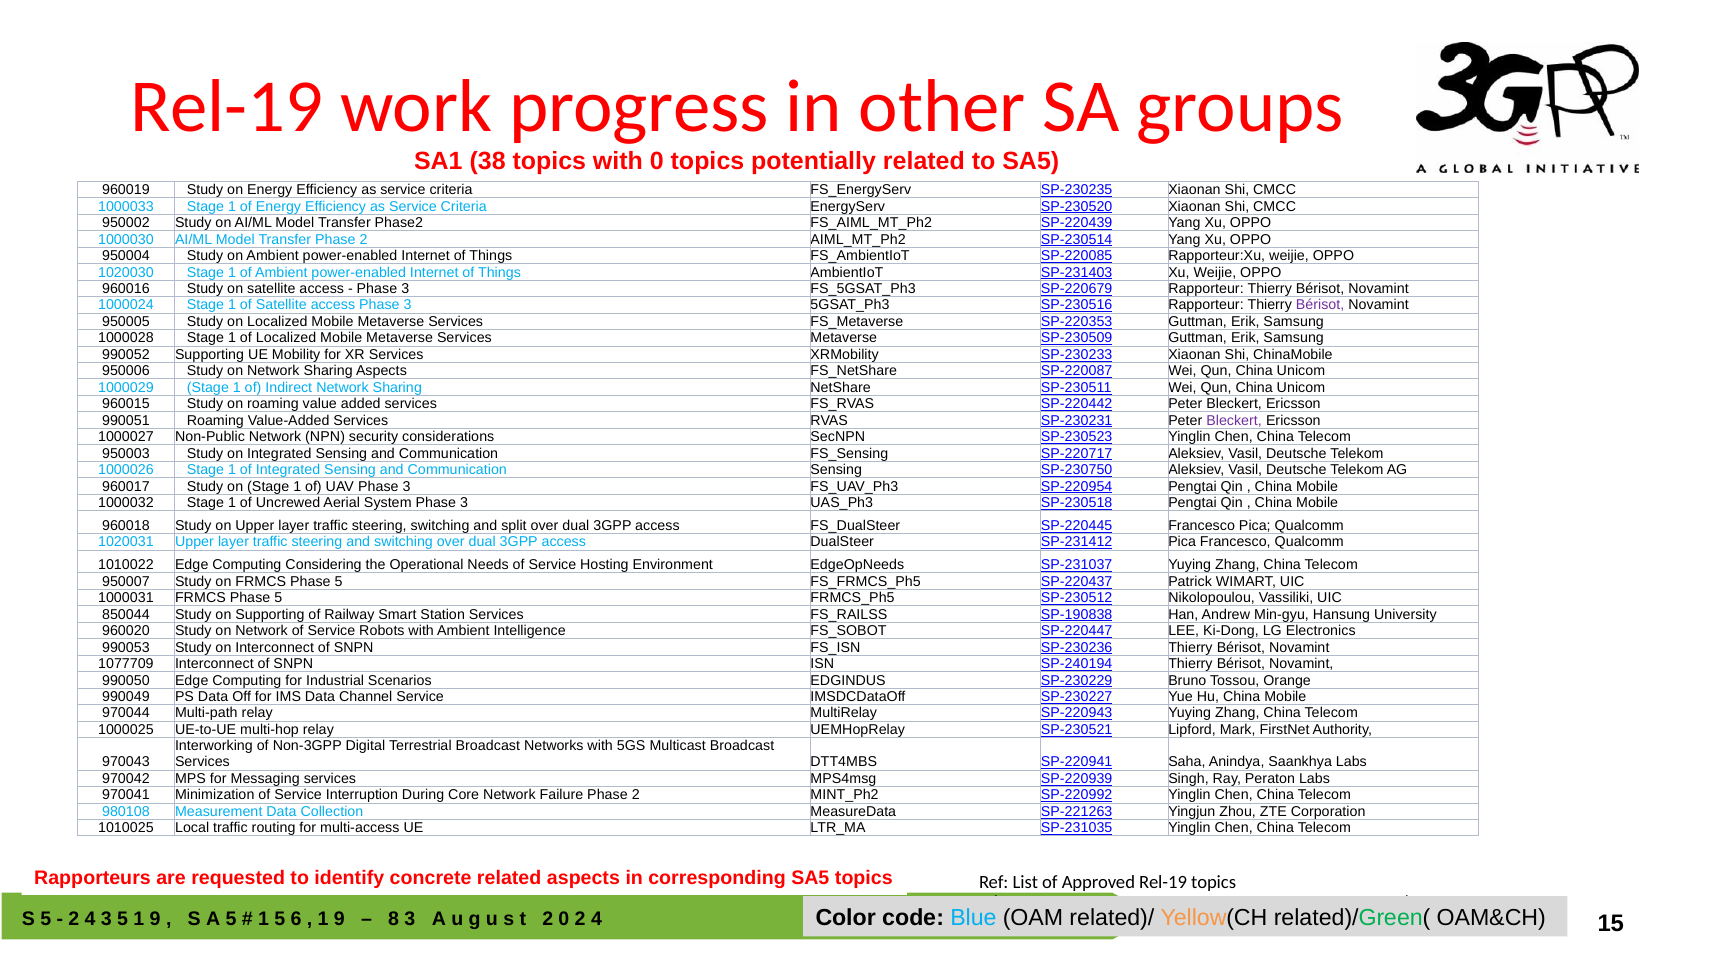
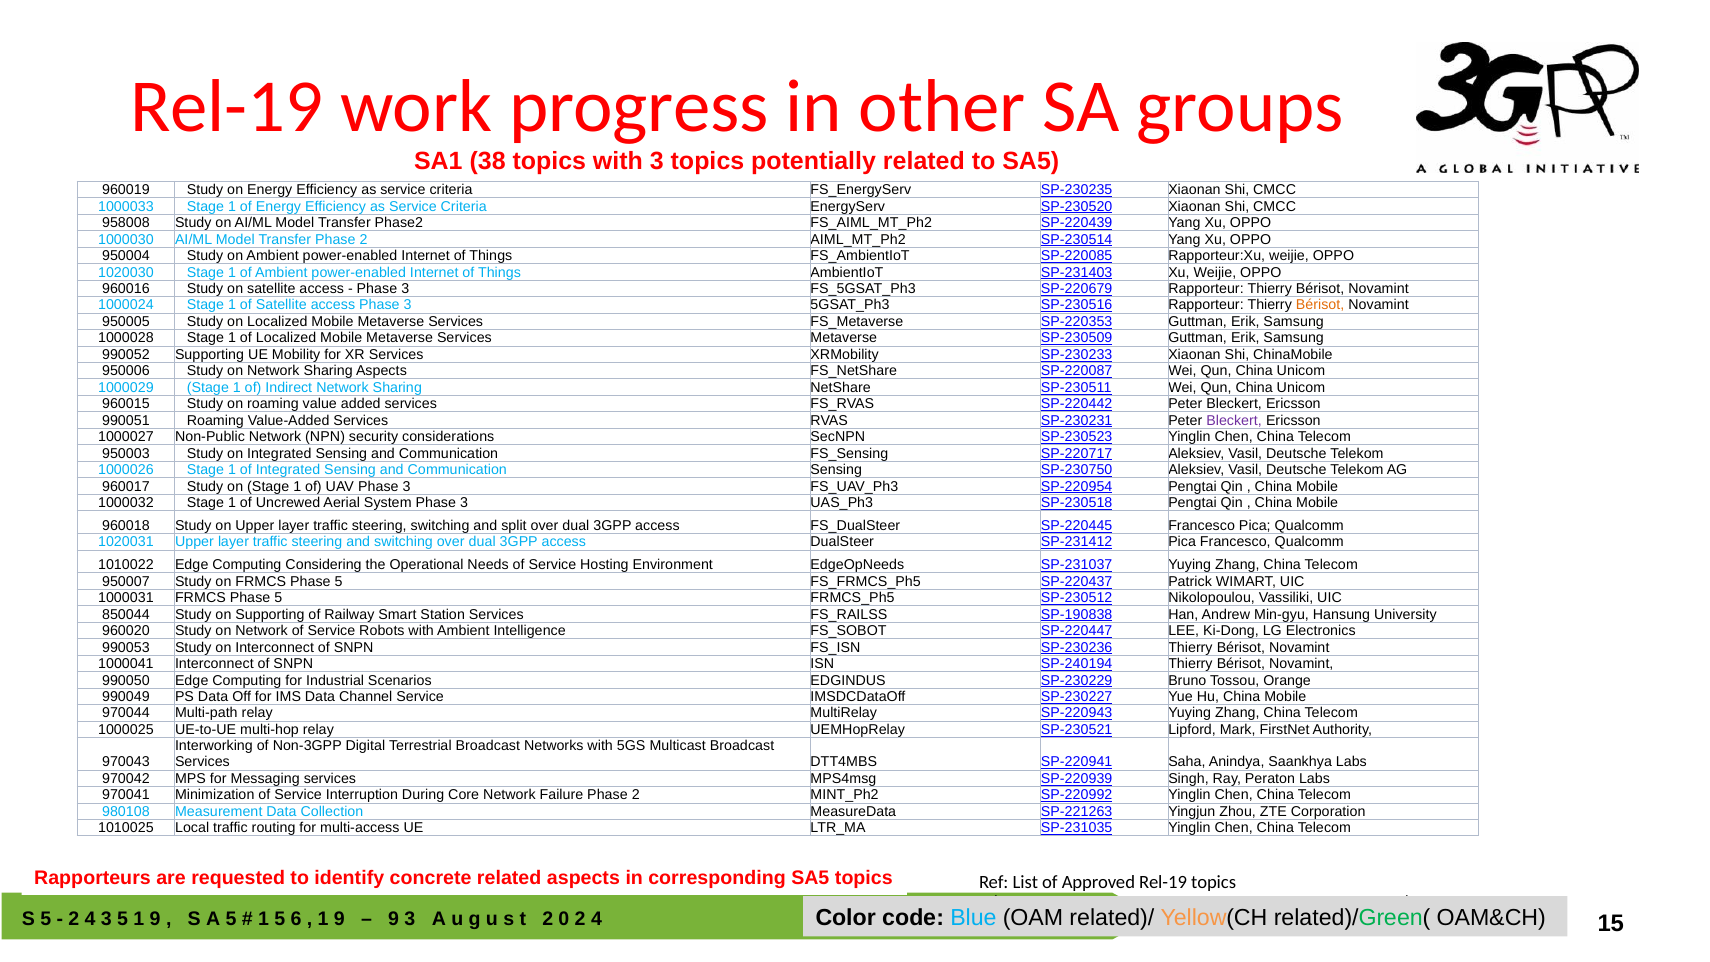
with 0: 0 -> 3
950002: 950002 -> 958008
Bérisot at (1320, 305) colour: purple -> orange
1077709: 1077709 -> 1000041
8 at (394, 918): 8 -> 9
